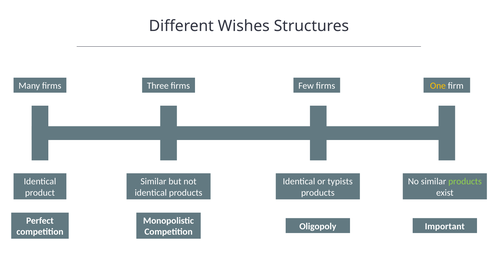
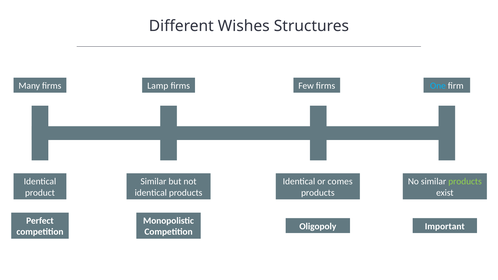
Three: Three -> Lamp
One colour: yellow -> light blue
typists: typists -> comes
